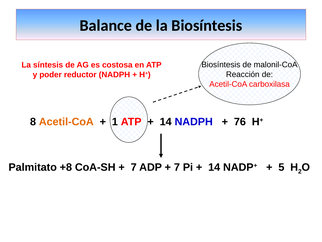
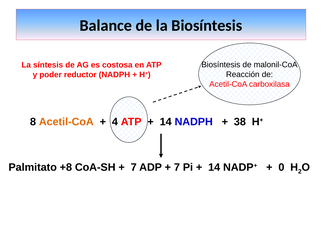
1: 1 -> 4
76: 76 -> 38
5: 5 -> 0
